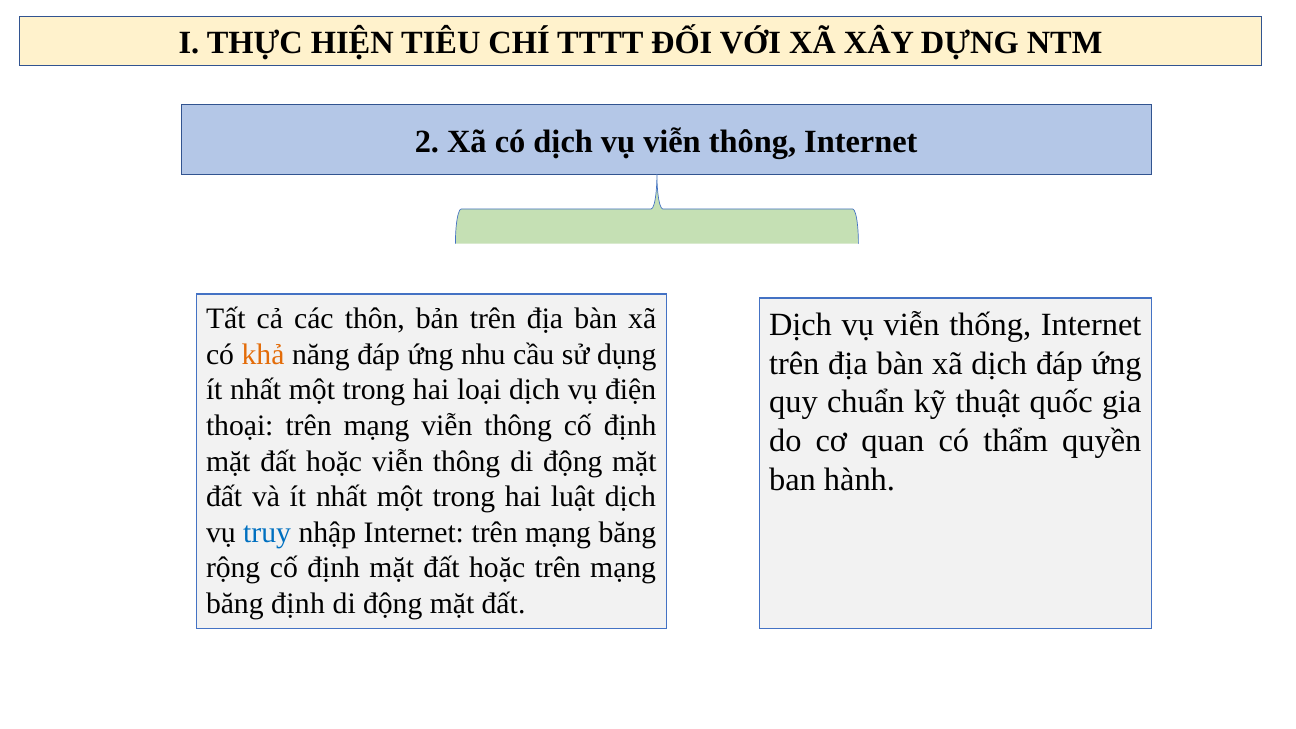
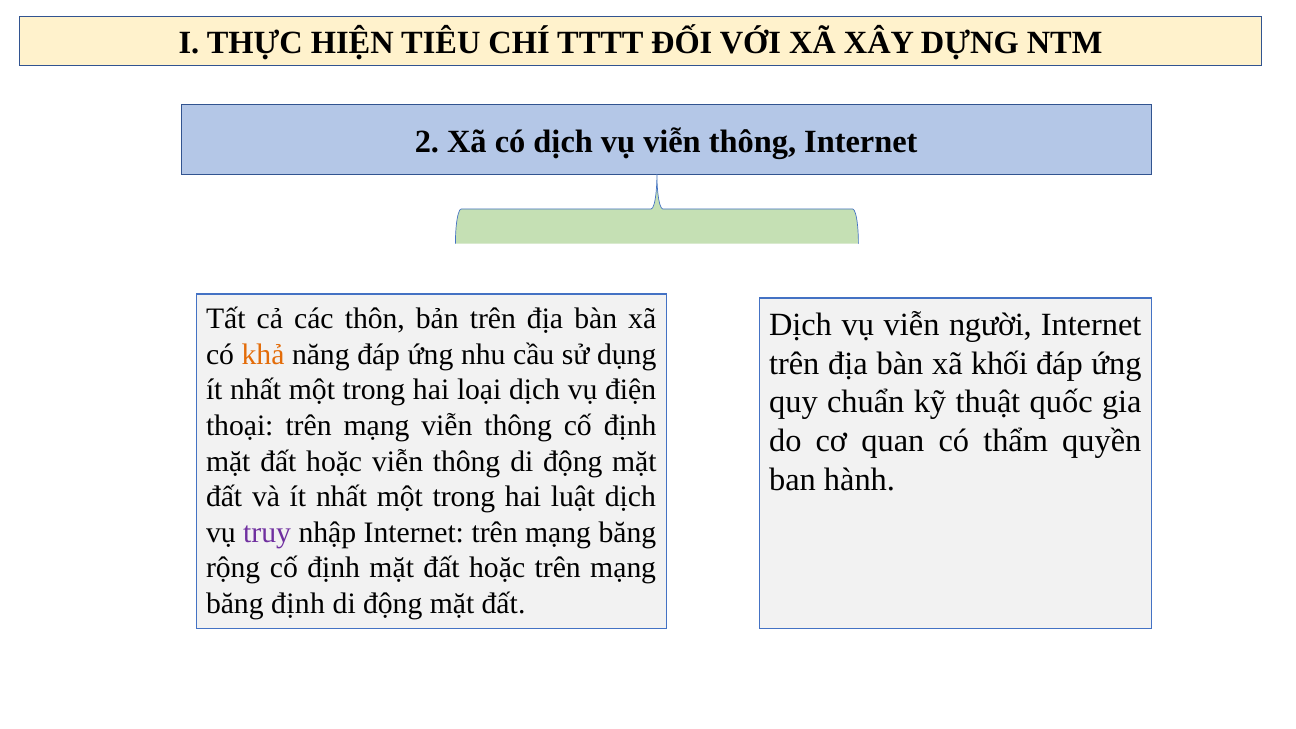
thống: thống -> người
xã dịch: dịch -> khối
truy colour: blue -> purple
